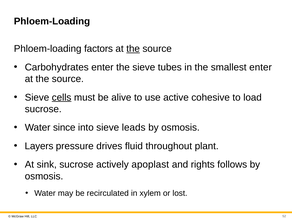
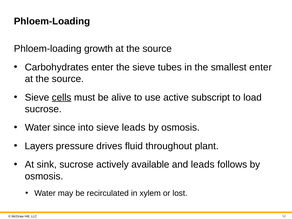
factors: factors -> growth
the at (133, 49) underline: present -> none
cohesive: cohesive -> subscript
apoplast: apoplast -> available
and rights: rights -> leads
